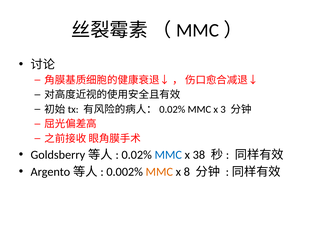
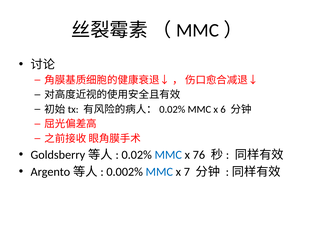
3: 3 -> 6
38: 38 -> 76
MMC at (159, 172) colour: orange -> blue
8: 8 -> 7
